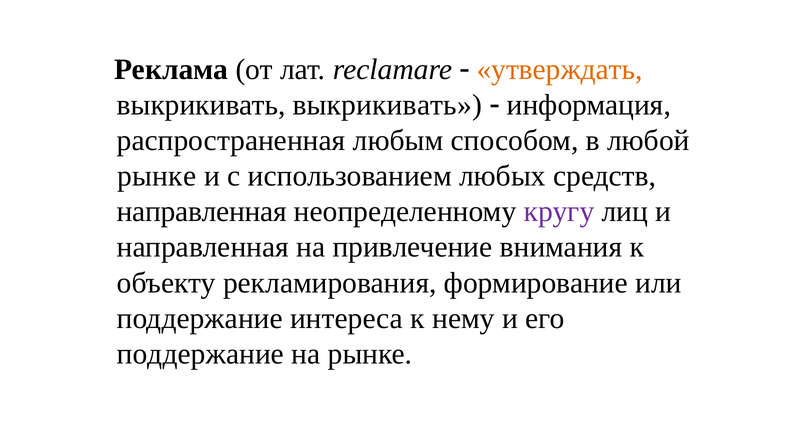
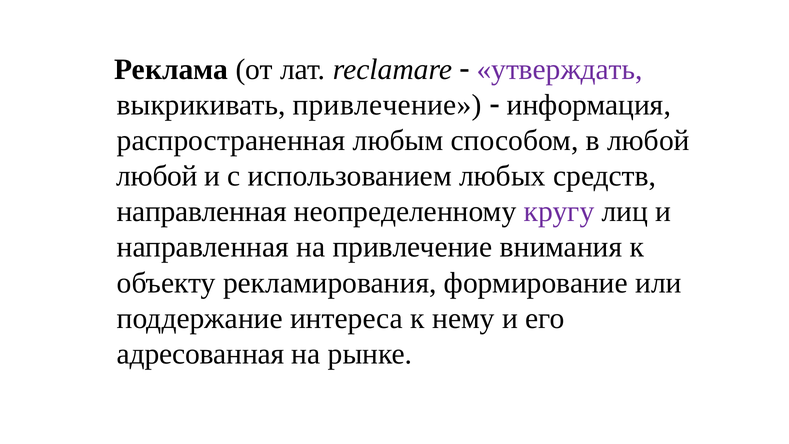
утверждать colour: orange -> purple
выкрикивать выкрикивать: выкрикивать -> привлечение
рынке at (157, 176): рынке -> любой
поддержание at (200, 354): поддержание -> адресованная
